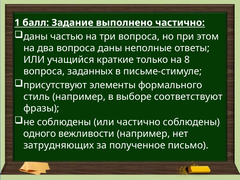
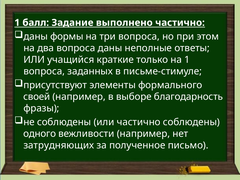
частью: частью -> формы
на 8: 8 -> 1
стиль: стиль -> своей
соответствуют: соответствуют -> благодарность
